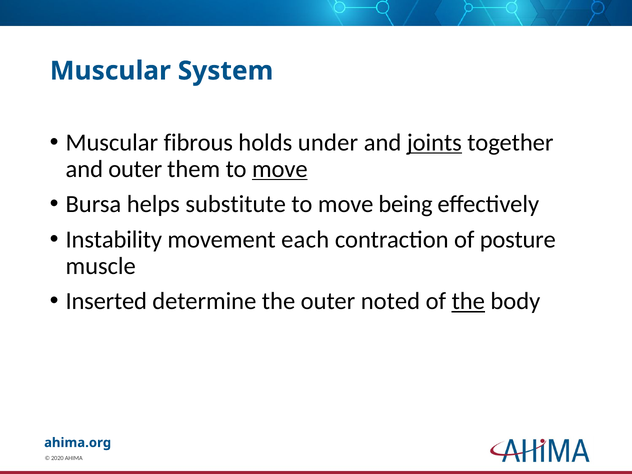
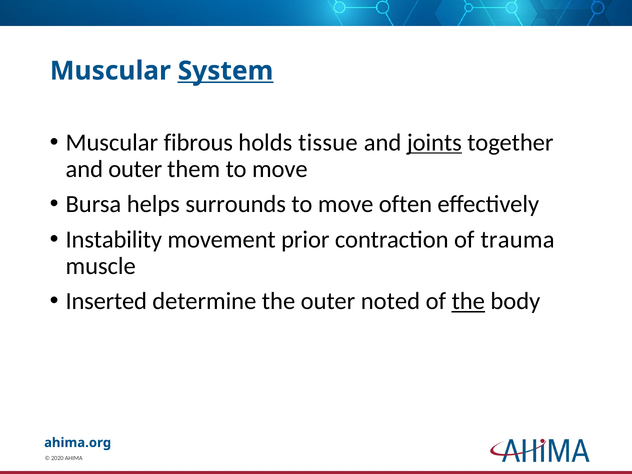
System underline: none -> present
under: under -> tissue
move at (280, 169) underline: present -> none
substitute: substitute -> surrounds
being: being -> often
each: each -> prior
posture: posture -> trauma
